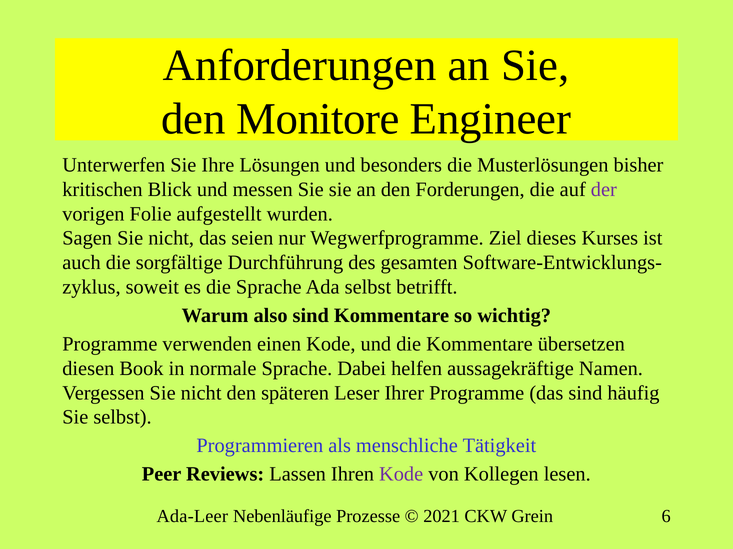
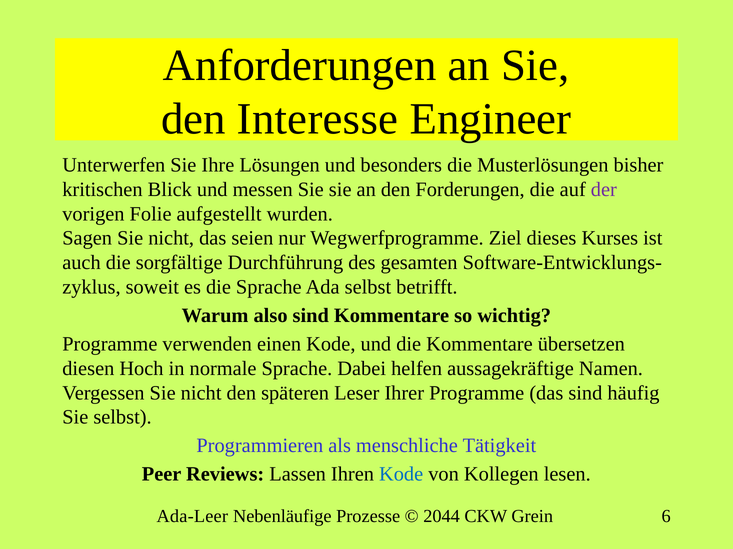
Monitore: Monitore -> Interesse
Book: Book -> Hoch
Kode at (401, 475) colour: purple -> blue
2021: 2021 -> 2044
